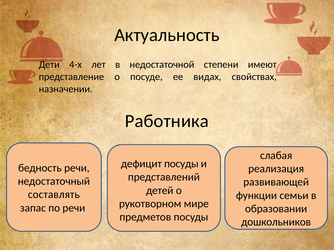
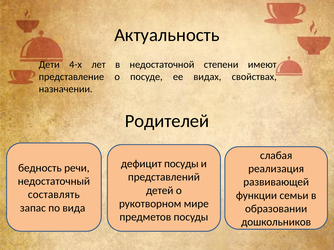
Работника: Работника -> Родителей
по речи: речи -> вида
